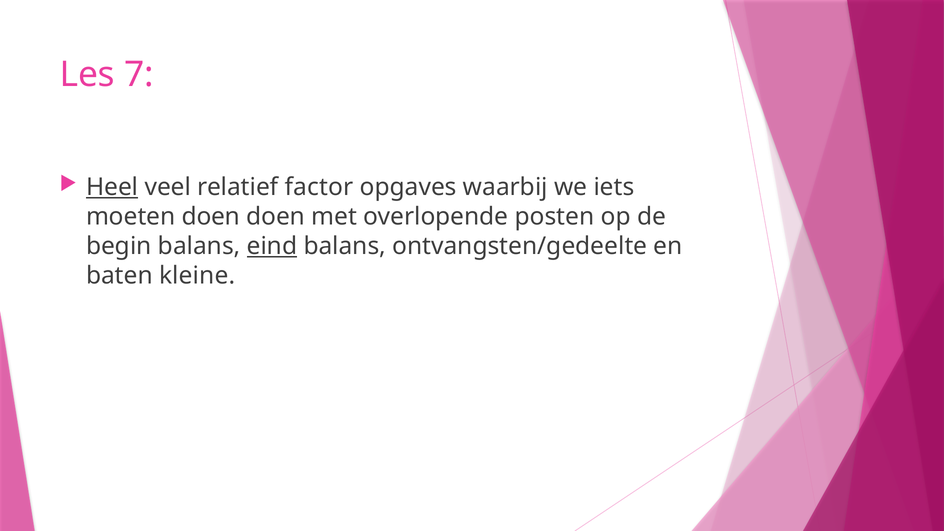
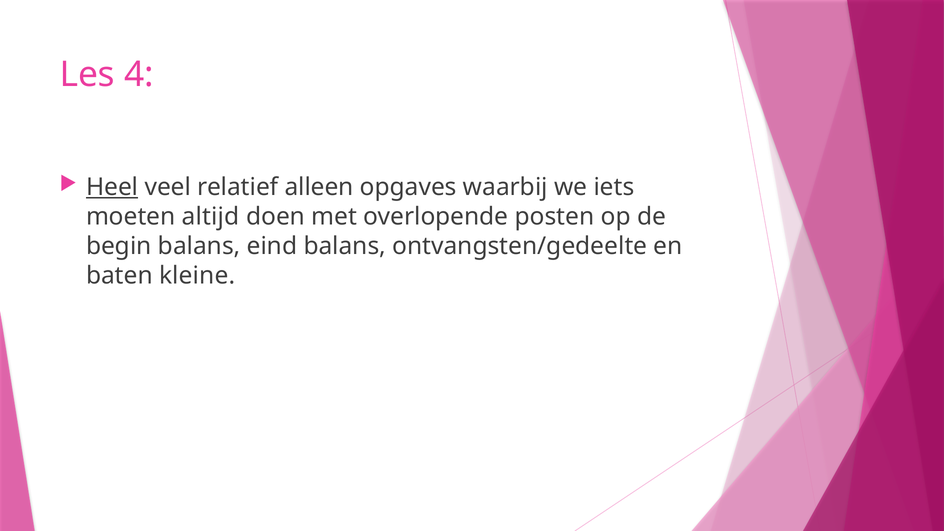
7: 7 -> 4
factor: factor -> alleen
moeten doen: doen -> altijd
eind underline: present -> none
